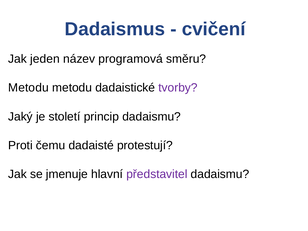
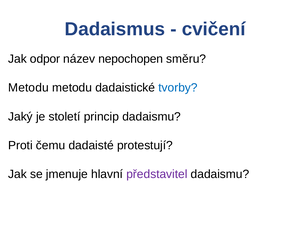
jeden: jeden -> odpor
programová: programová -> nepochopen
tvorby colour: purple -> blue
